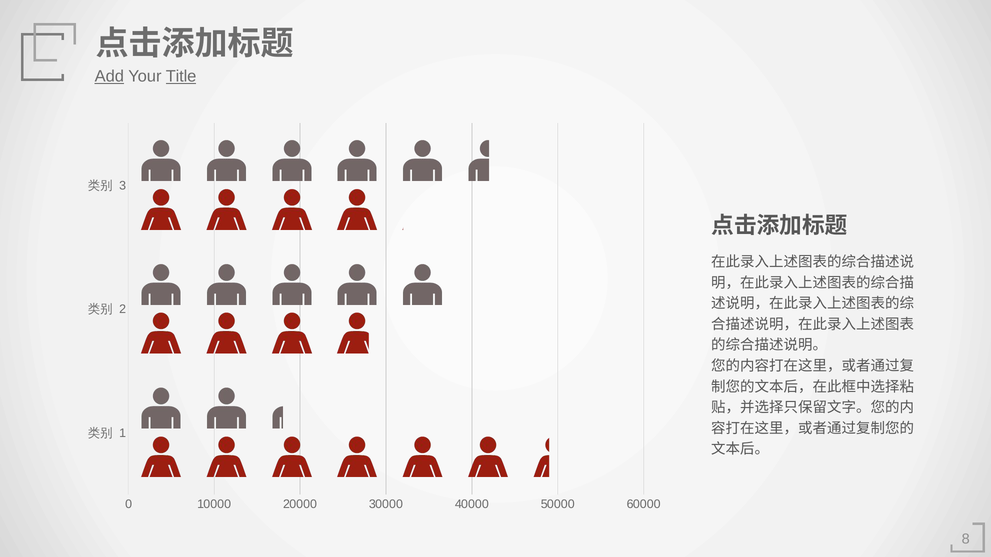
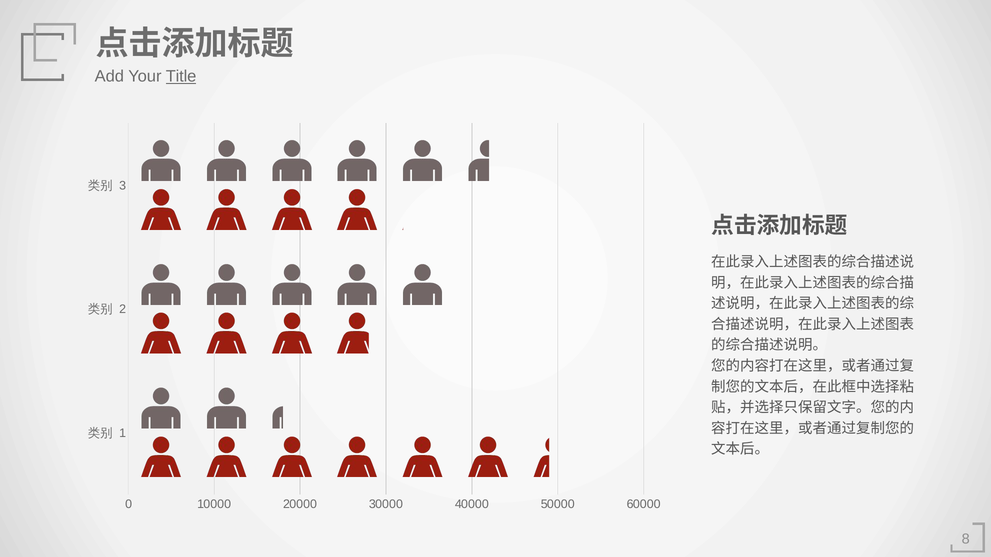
Add underline: present -> none
